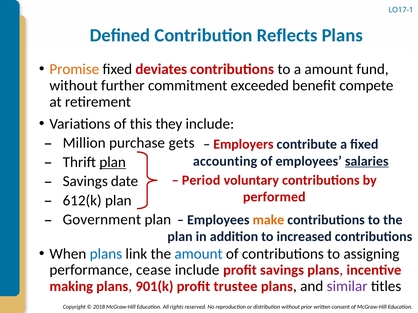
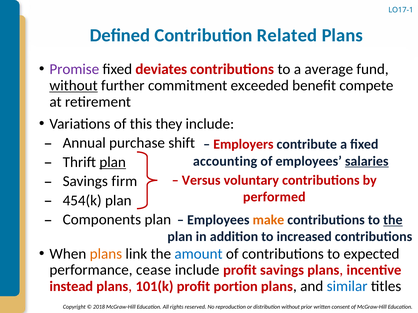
Reflects: Reflects -> Related
Promise colour: orange -> purple
a amount: amount -> average
without at (74, 86) underline: none -> present
Million: Million -> Annual
gets: gets -> shift
Period: Period -> Versus
date: date -> firm
612(k: 612(k -> 454(k
the at (393, 220) underline: none -> present
Government: Government -> Components
plans at (106, 254) colour: blue -> orange
assigning: assigning -> expected
making: making -> instead
901(k: 901(k -> 101(k
trustee: trustee -> portion
similar colour: purple -> blue
